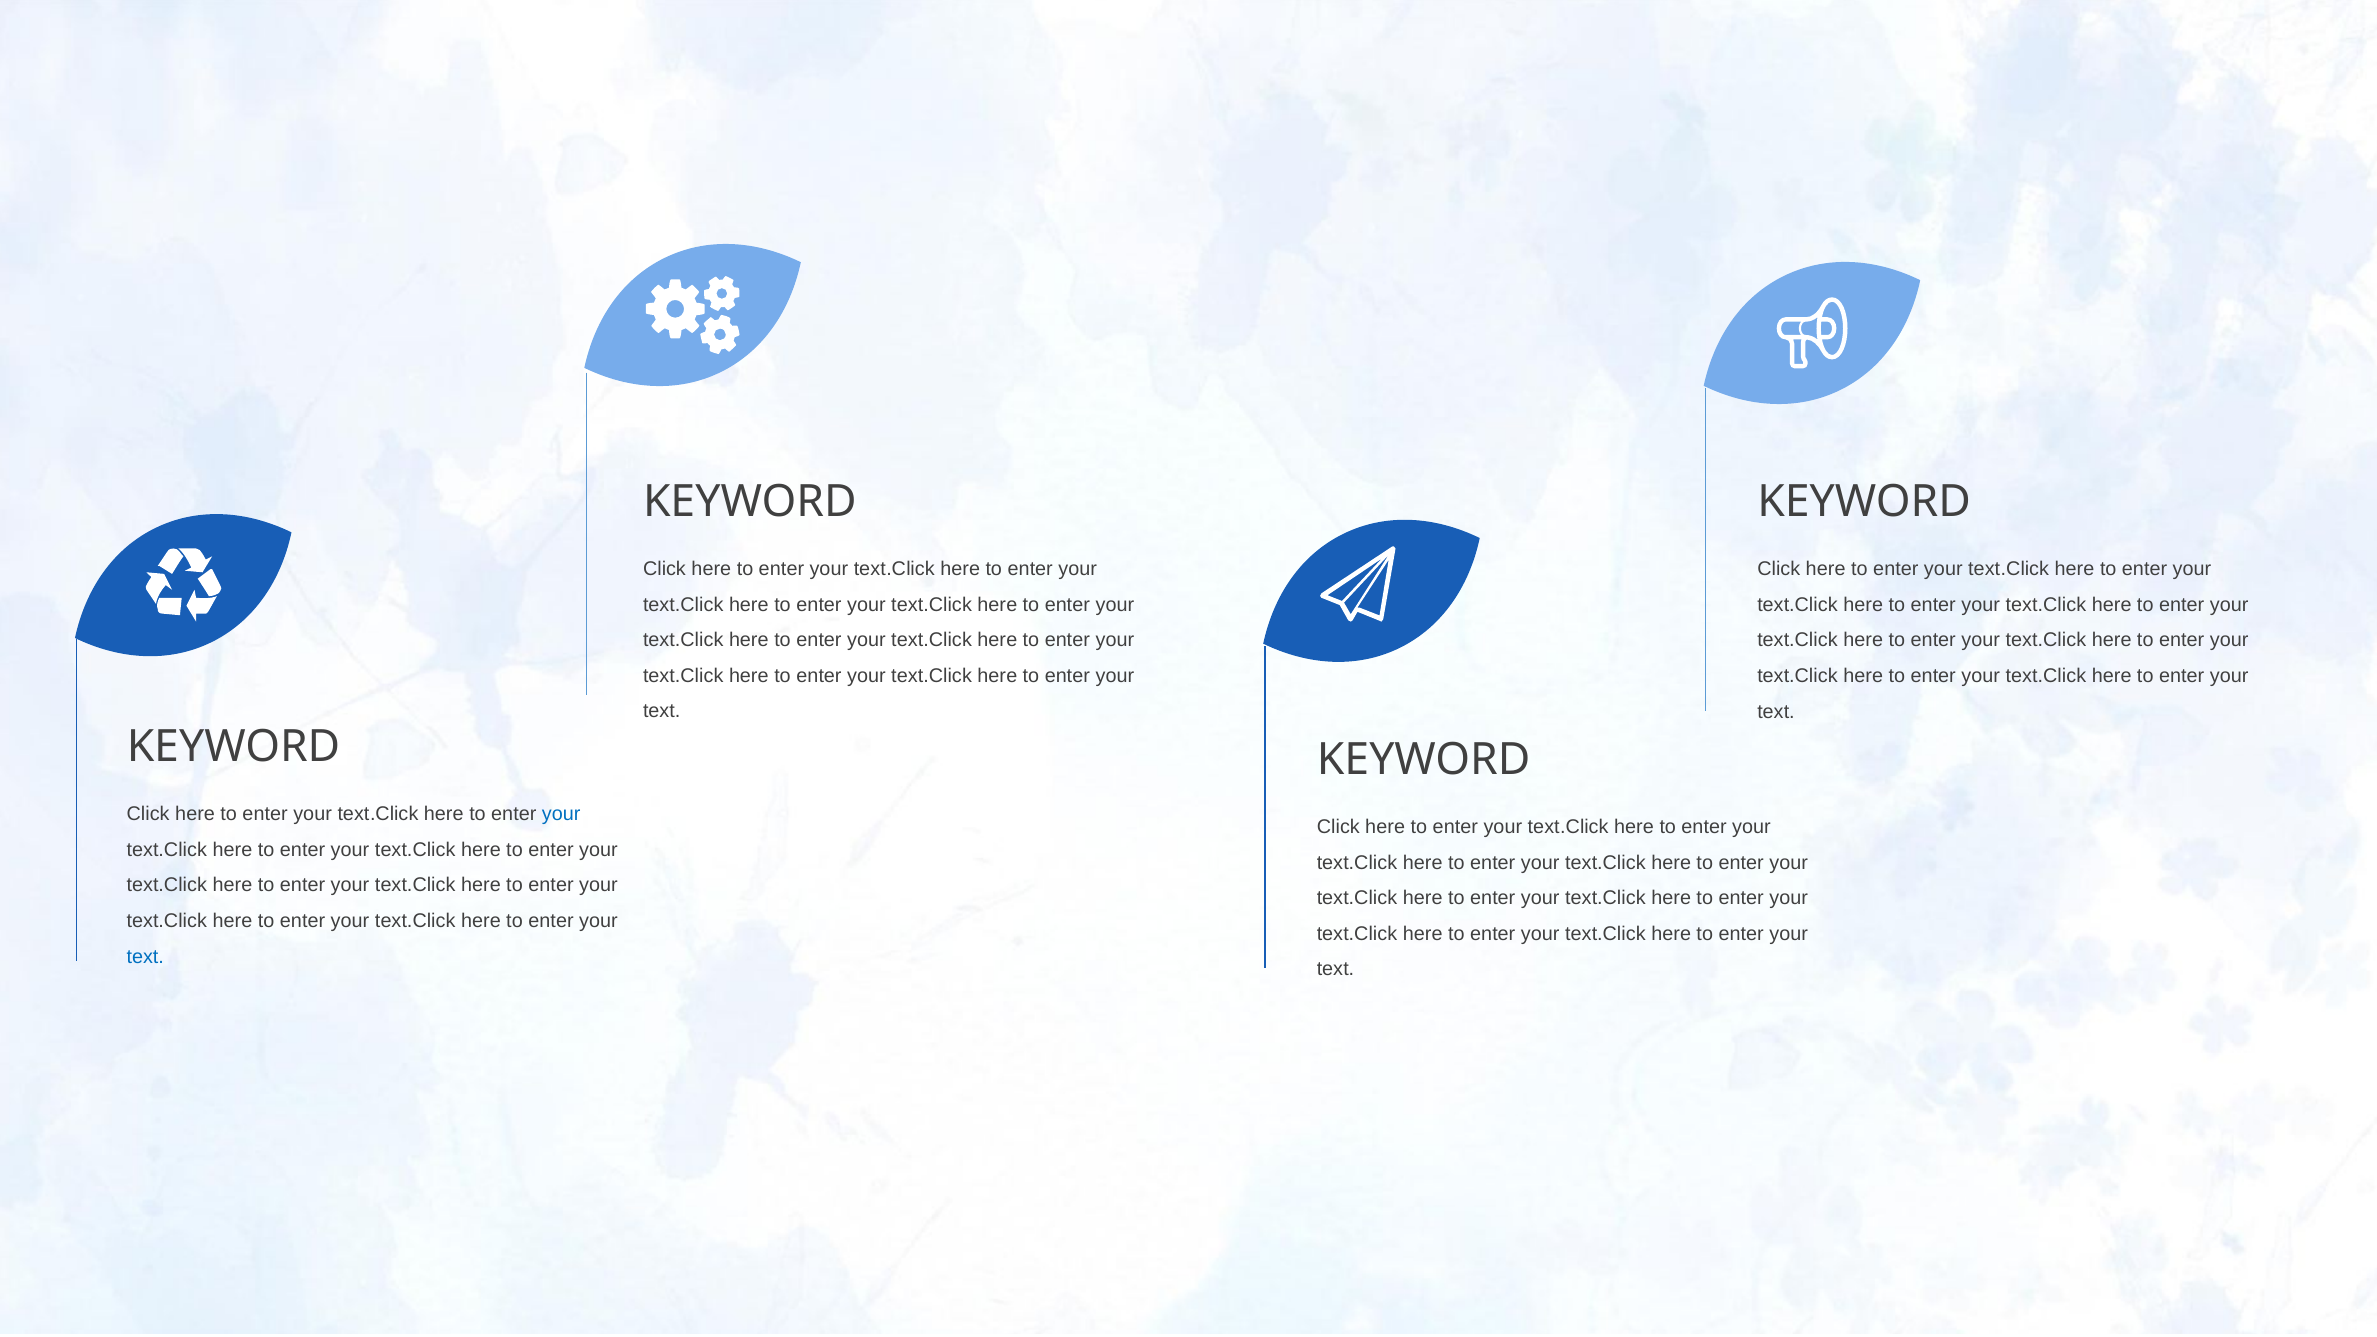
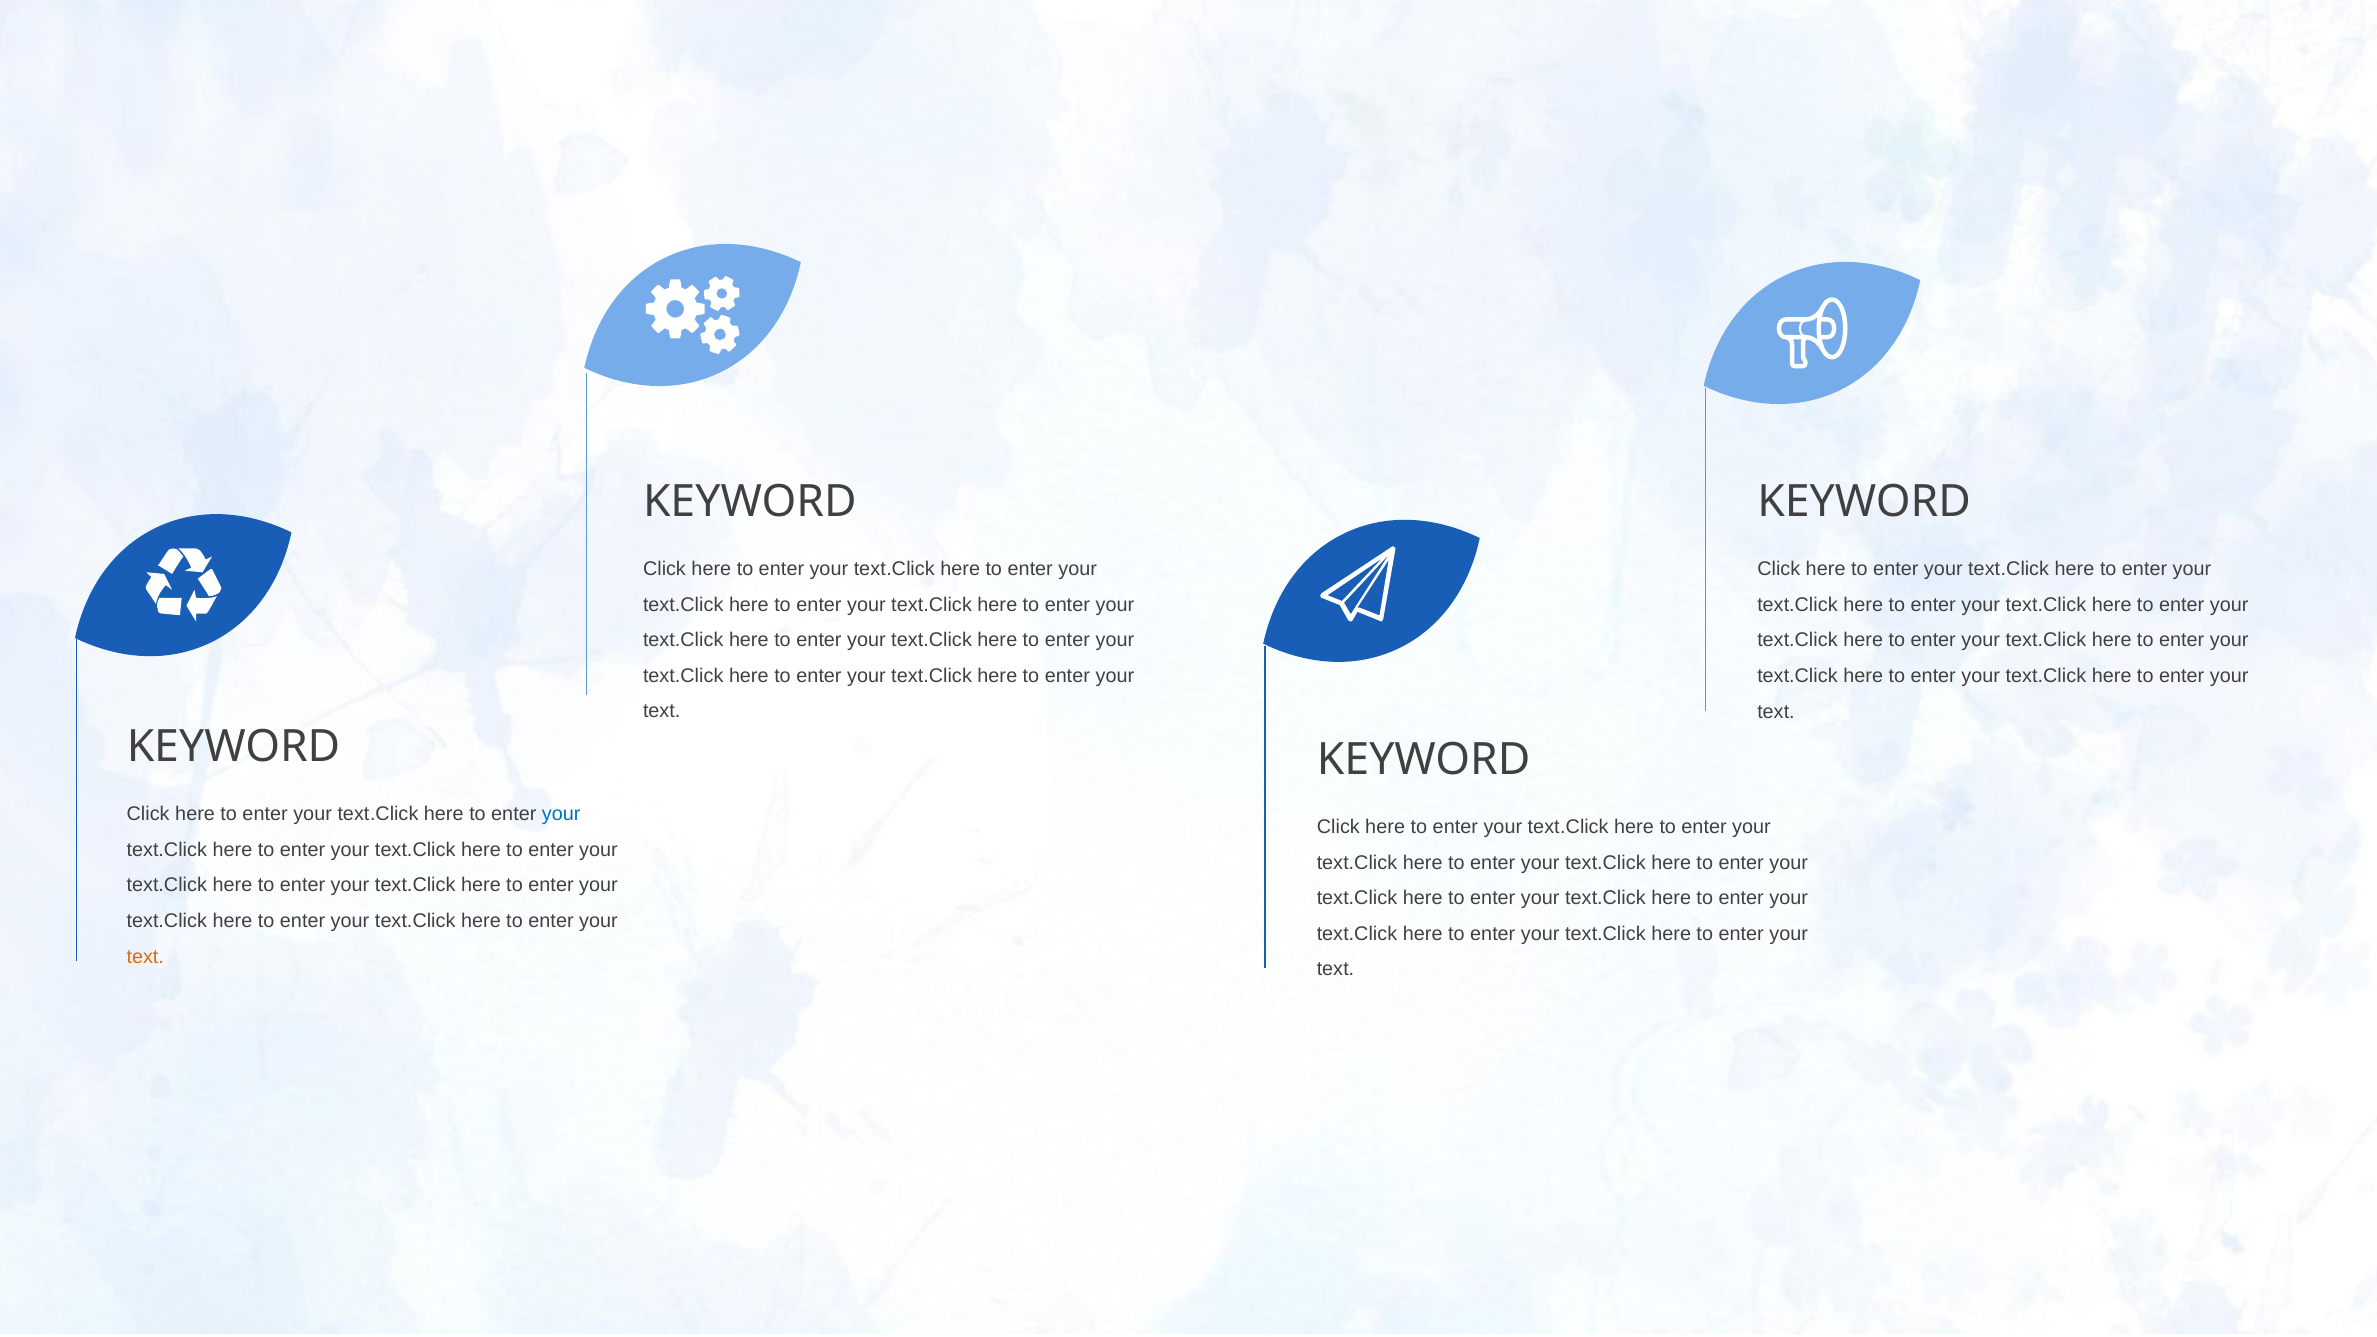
text at (145, 957) colour: blue -> orange
